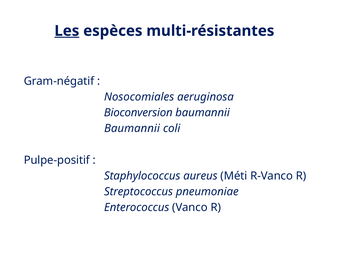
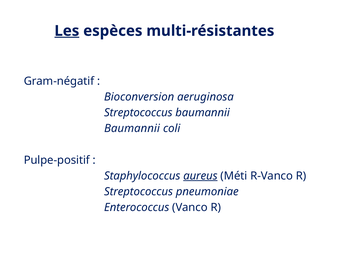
Nosocomiales: Nosocomiales -> Bioconversion
Bioconversion at (138, 112): Bioconversion -> Streptococcus
aureus underline: none -> present
